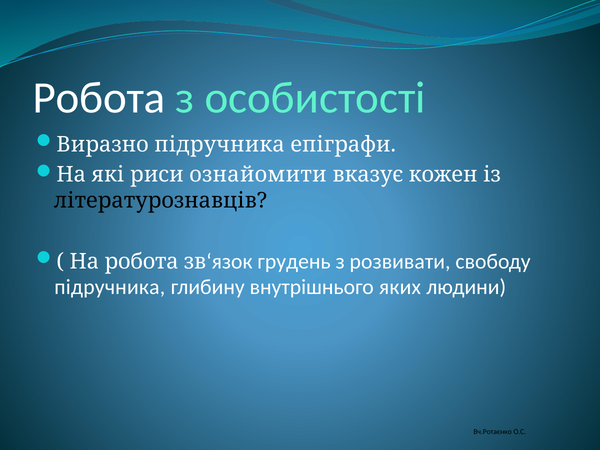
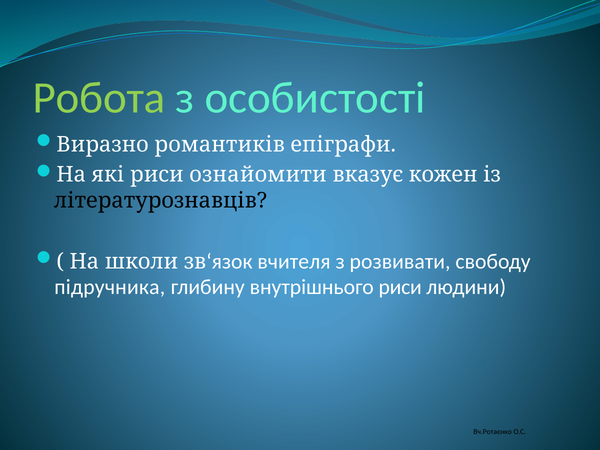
Робота at (99, 98) colour: white -> light green
Виразно підручника: підручника -> романтиків
На робота: робота -> школи
грудень: грудень -> вчителя
внутрішнього яких: яких -> риси
